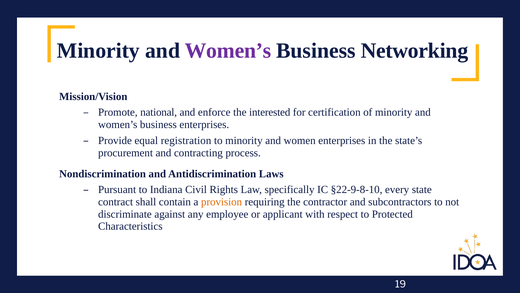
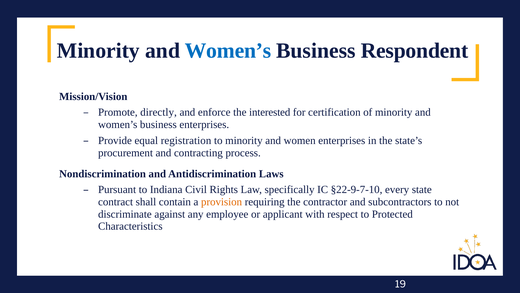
Women’s at (228, 50) colour: purple -> blue
Networking: Networking -> Respondent
national: national -> directly
§22-9-8-10: §22-9-8-10 -> §22-9-7-10
